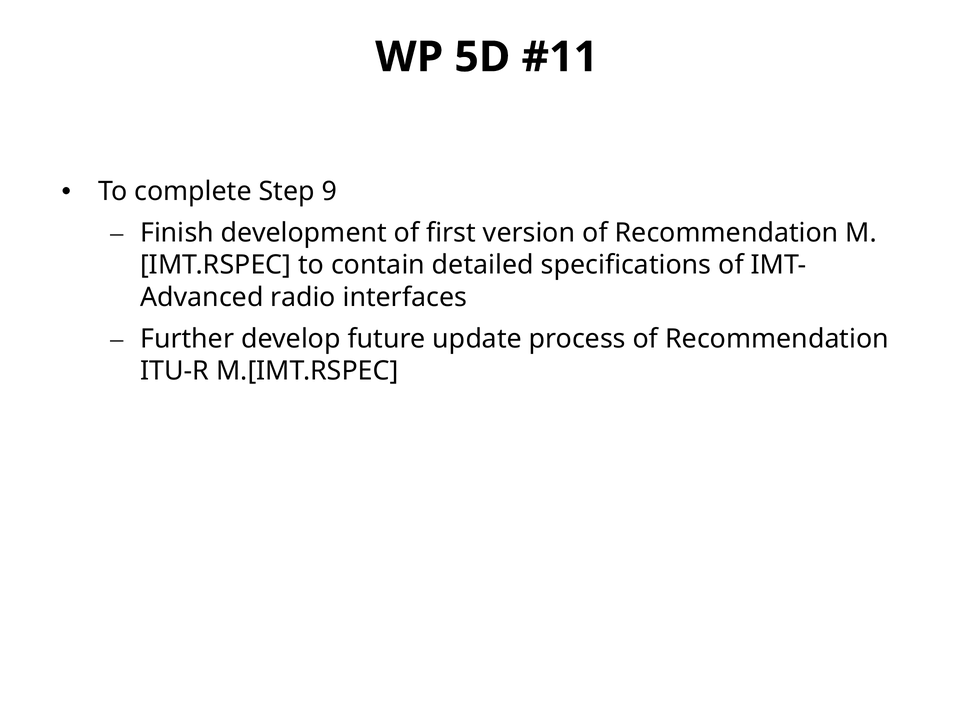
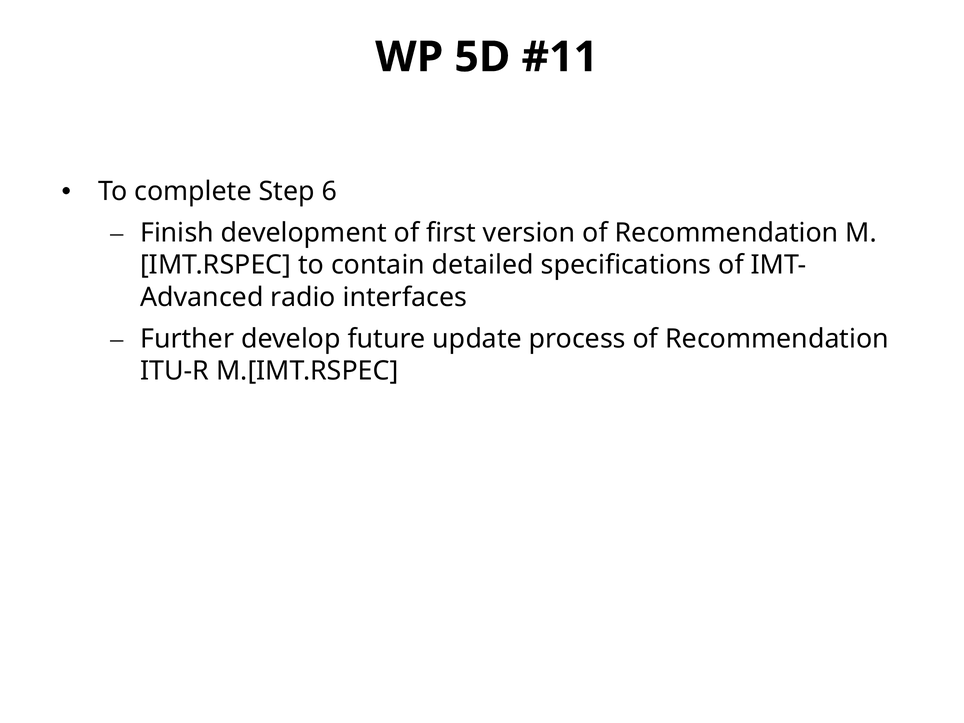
9: 9 -> 6
